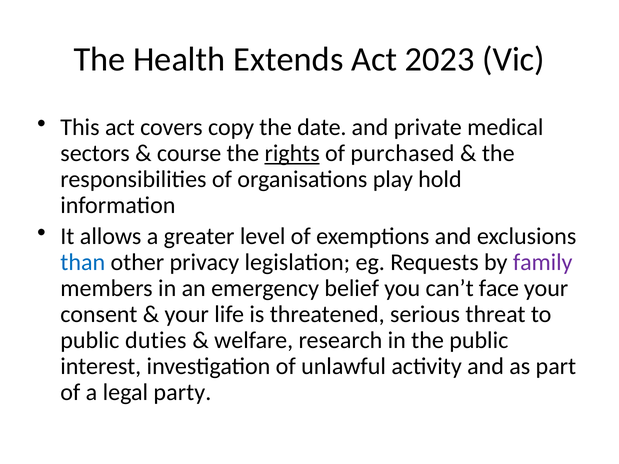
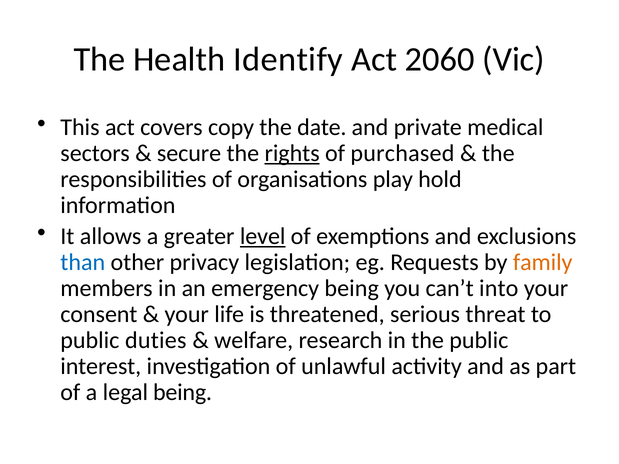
Extends: Extends -> Identify
2023: 2023 -> 2060
course: course -> secure
level underline: none -> present
family colour: purple -> orange
emergency belief: belief -> being
face: face -> into
legal party: party -> being
